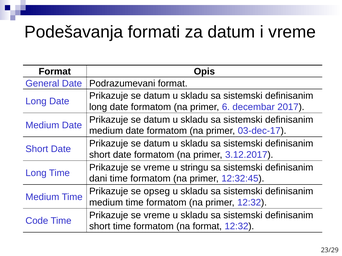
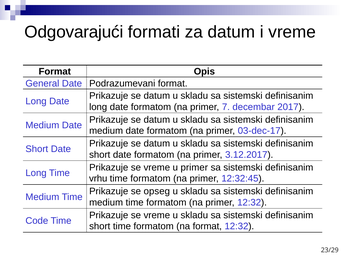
Podešavanja: Podešavanja -> Odgovarajući
6: 6 -> 7
u stringu: stringu -> primer
dani: dani -> vrhu
